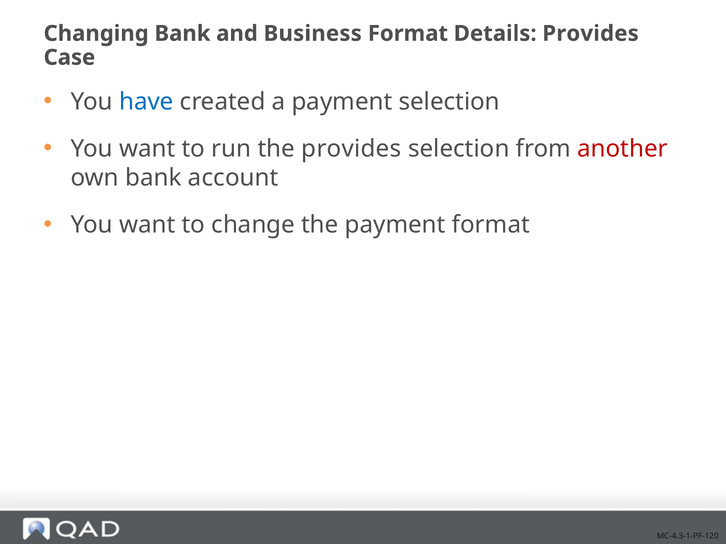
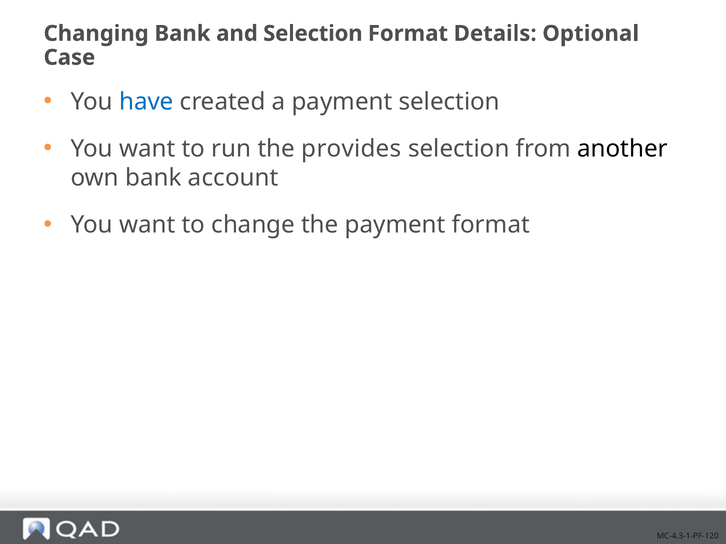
and Business: Business -> Selection
Details Provides: Provides -> Optional
another colour: red -> black
